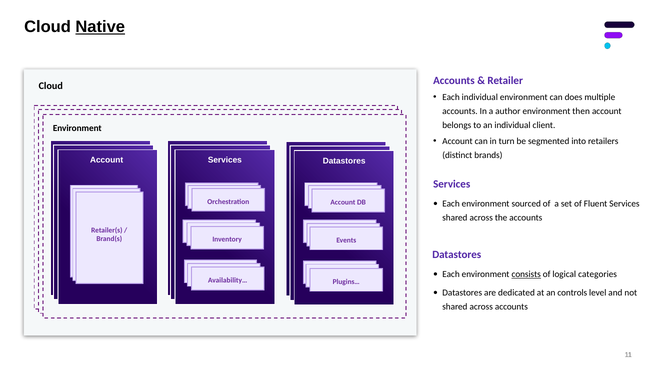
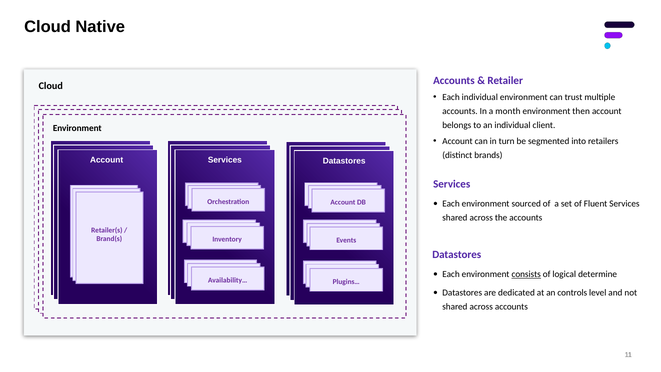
Native underline: present -> none
does: does -> trust
author: author -> month
categories: categories -> determine
